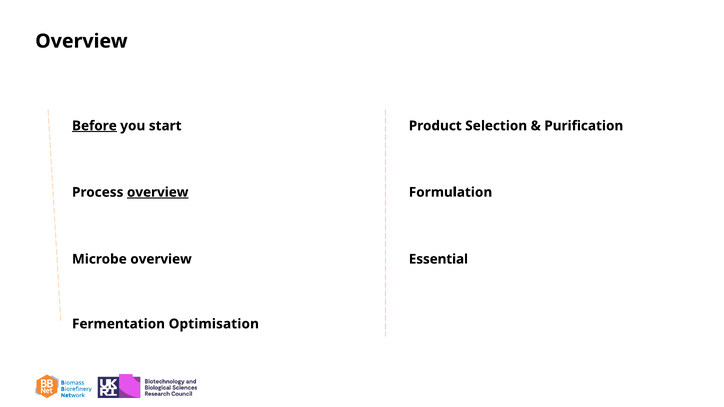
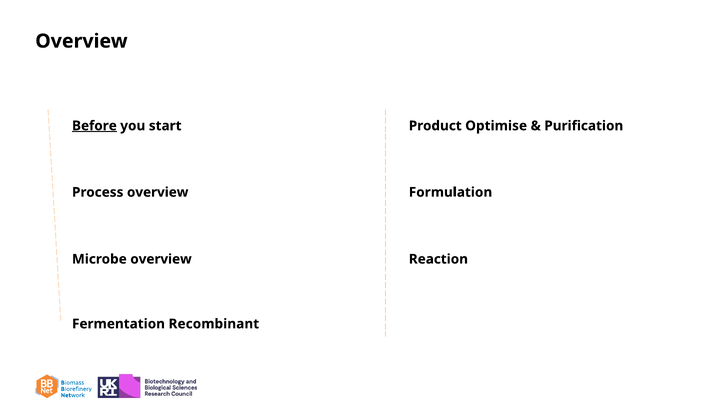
Selection: Selection -> Optimise
overview at (158, 192) underline: present -> none
Essential: Essential -> Reaction
Optimisation: Optimisation -> Recombinant
